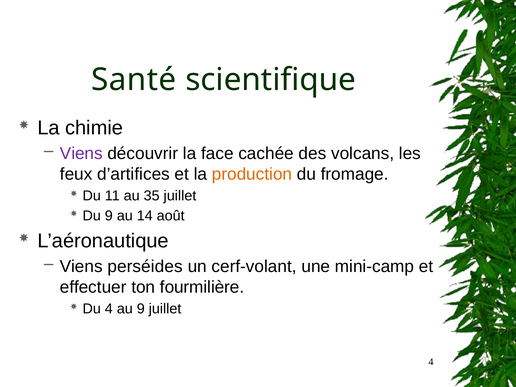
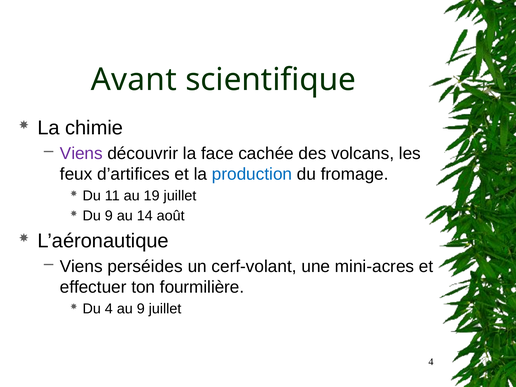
Santé: Santé -> Avant
production colour: orange -> blue
35: 35 -> 19
mini-camp: mini-camp -> mini-acres
